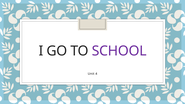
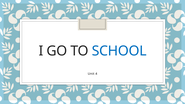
SCHOOL colour: purple -> blue
